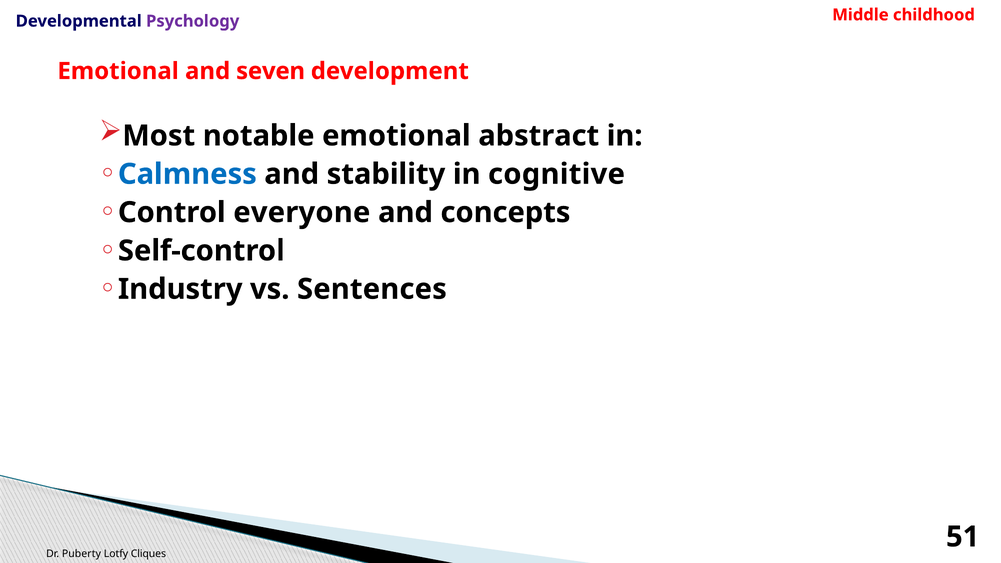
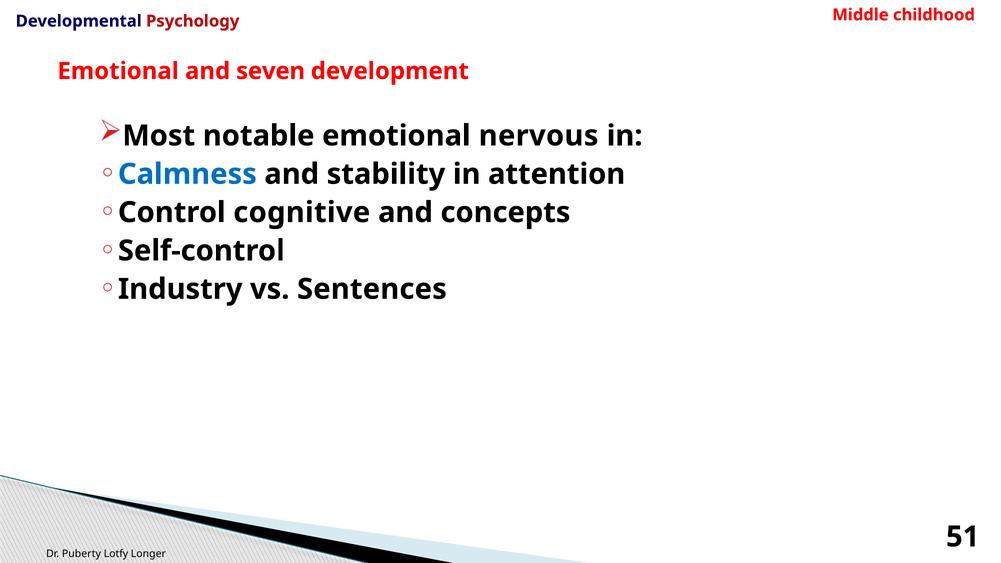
Psychology colour: purple -> red
abstract: abstract -> nervous
cognitive: cognitive -> attention
everyone: everyone -> cognitive
Cliques: Cliques -> Longer
